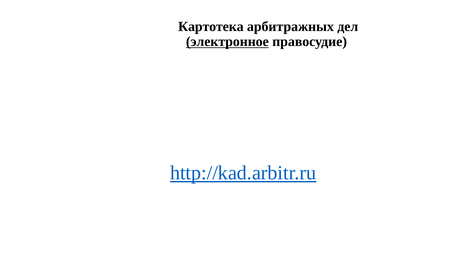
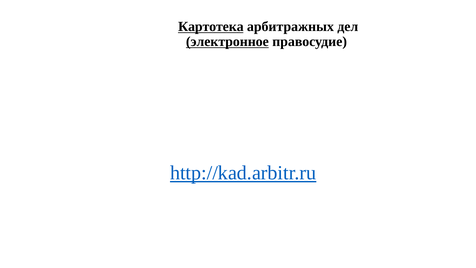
Картотека underline: none -> present
